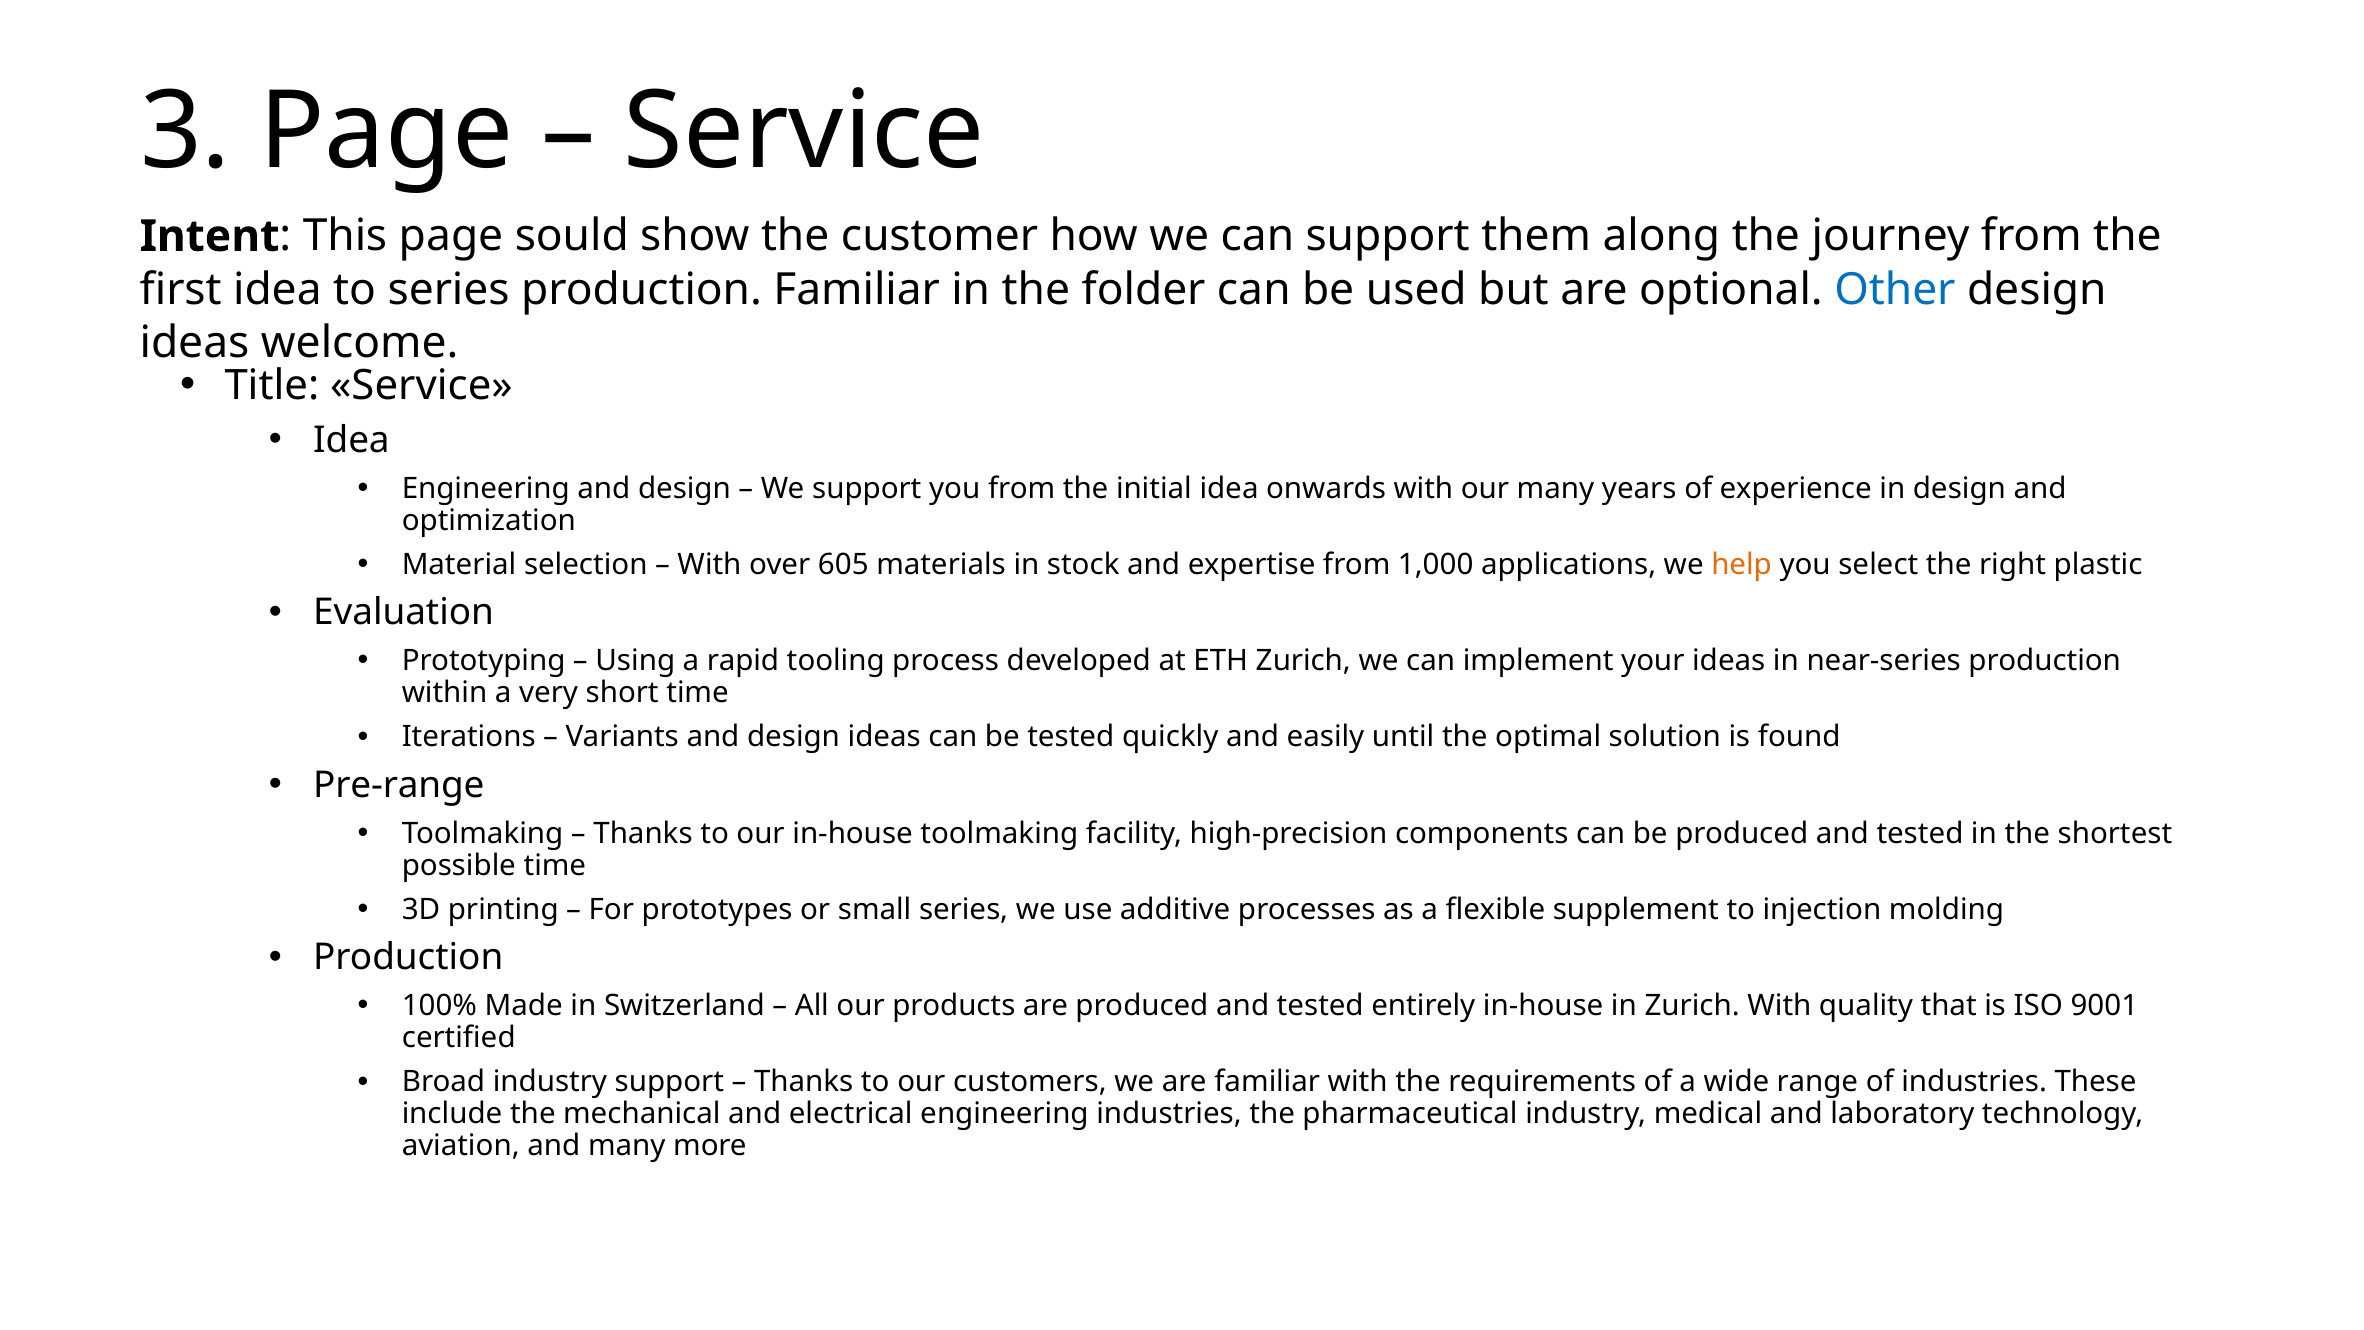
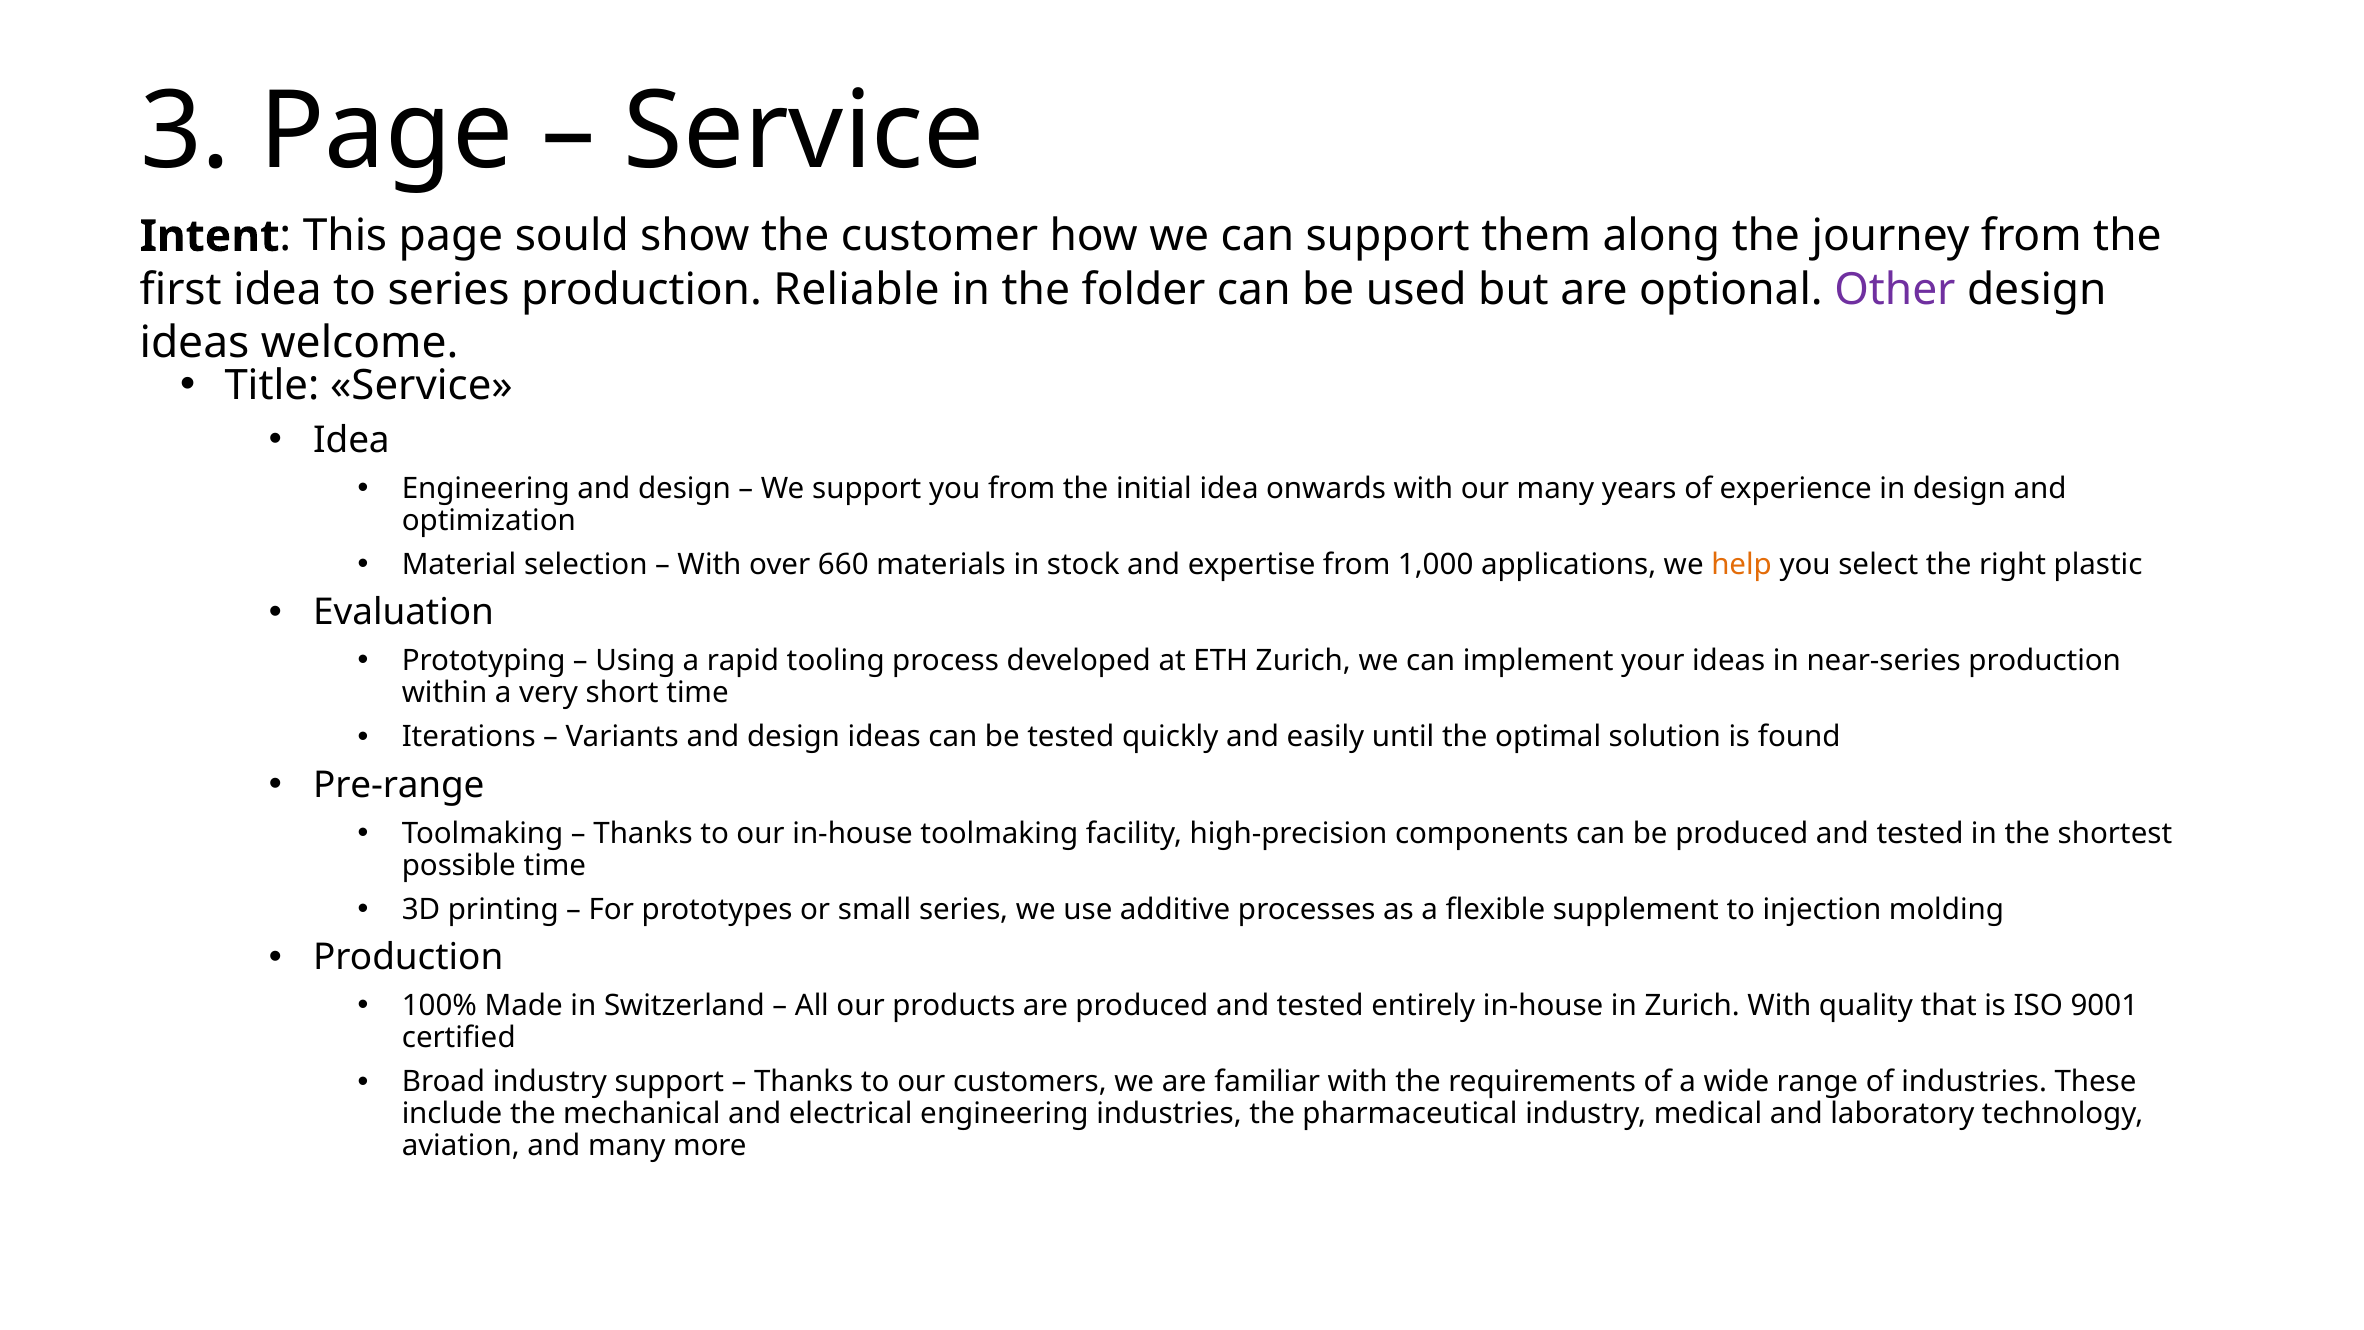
production Familiar: Familiar -> Reliable
Other colour: blue -> purple
605: 605 -> 660
